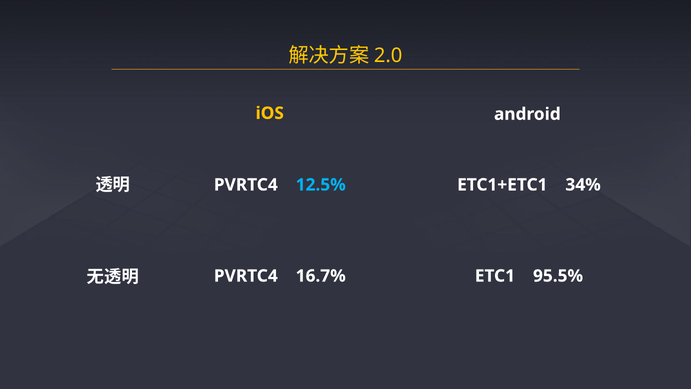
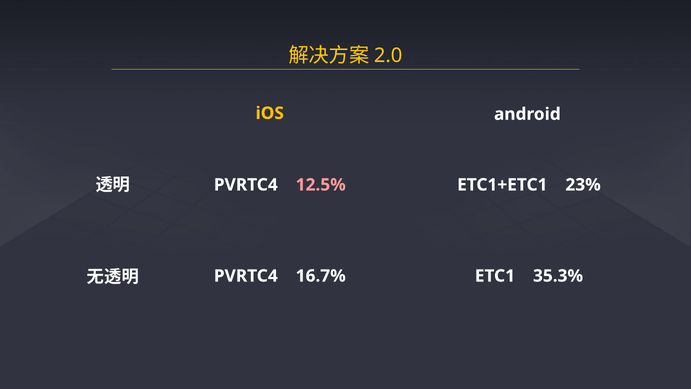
12.5% colour: light blue -> pink
34%: 34% -> 23%
95.5%: 95.5% -> 35.3%
